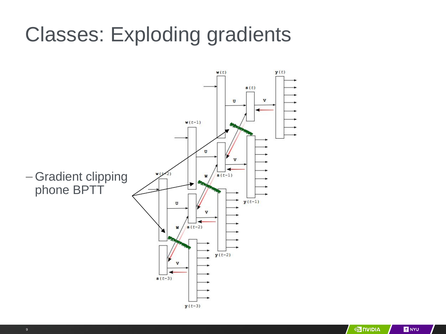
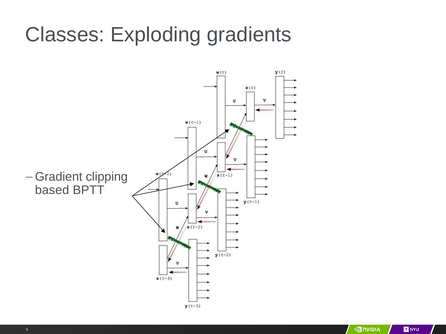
phone: phone -> based
